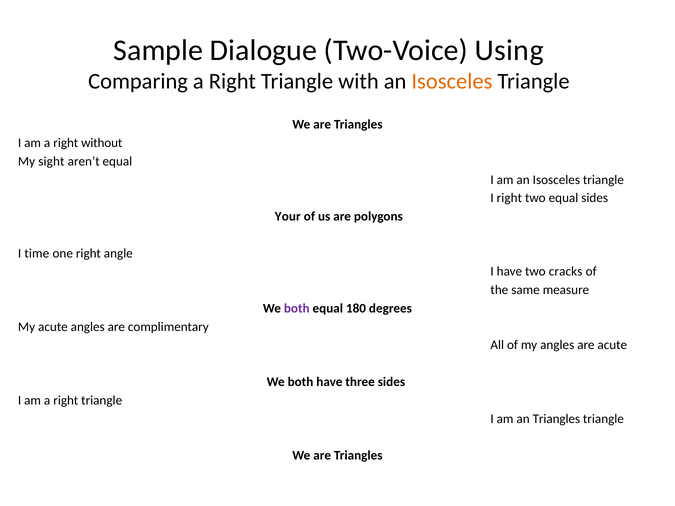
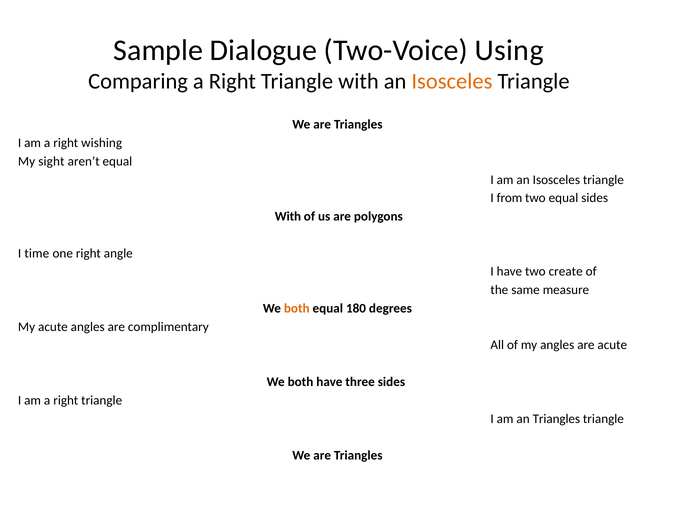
without: without -> wishing
I right: right -> from
Your at (288, 217): Your -> With
cracks: cracks -> create
both at (297, 309) colour: purple -> orange
